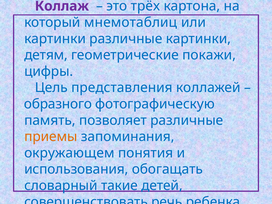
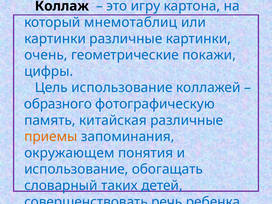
Коллаж colour: purple -> black
трёх: трёх -> игру
детям: детям -> очень
Цель представления: представления -> использование
позволяет: позволяет -> китайская
использования at (76, 169): использования -> использование
такие: такие -> таких
